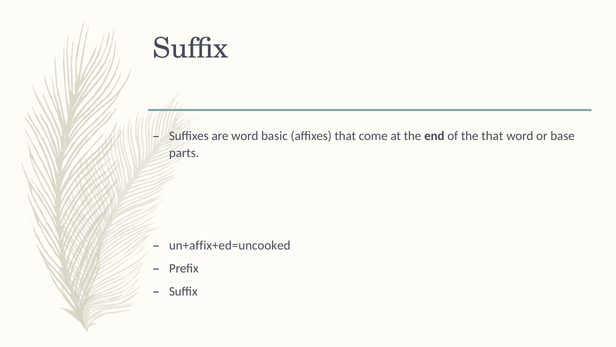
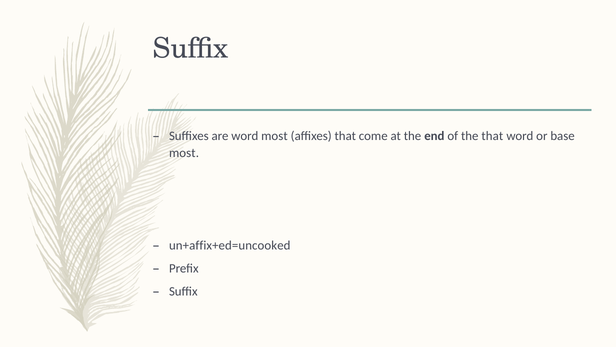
word basic: basic -> most
parts at (184, 153): parts -> most
